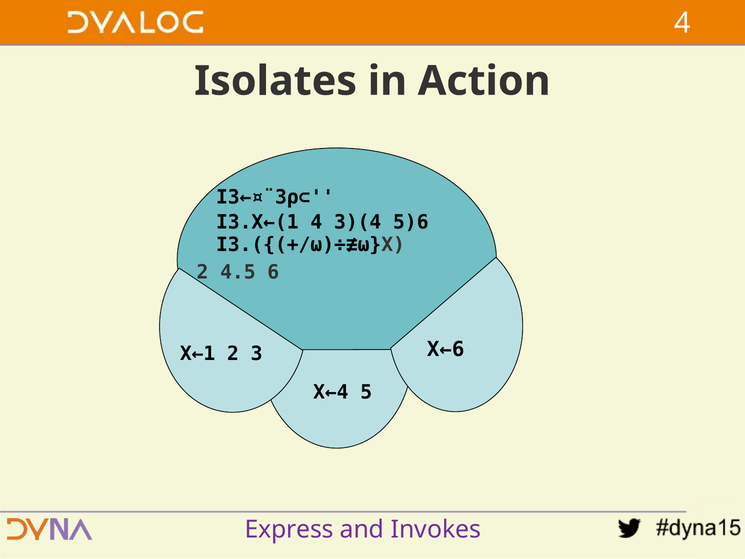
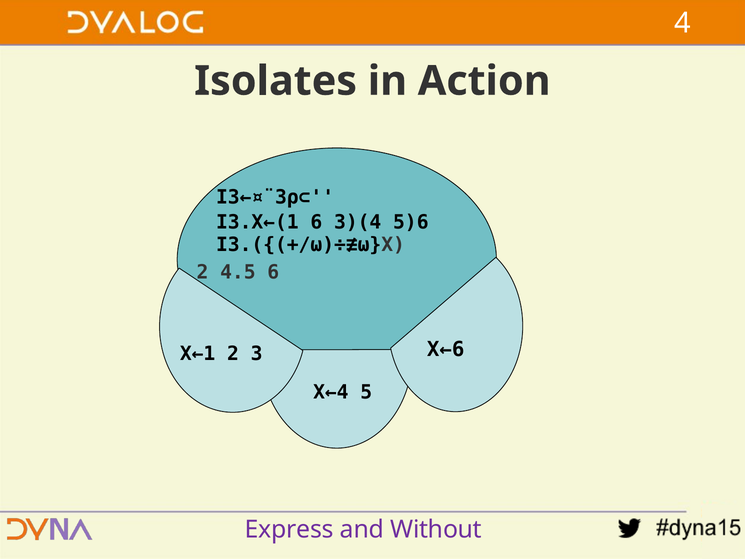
I3.X←(1 4: 4 -> 6
Invokes: Invokes -> Without
